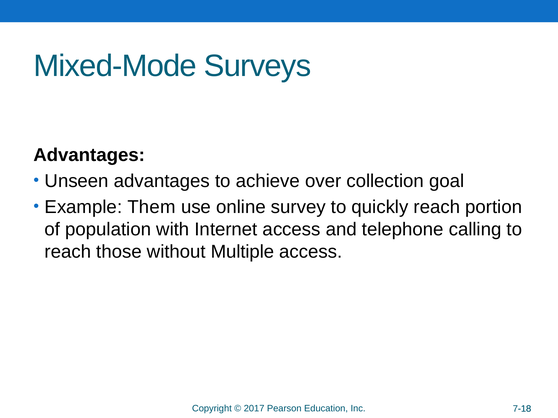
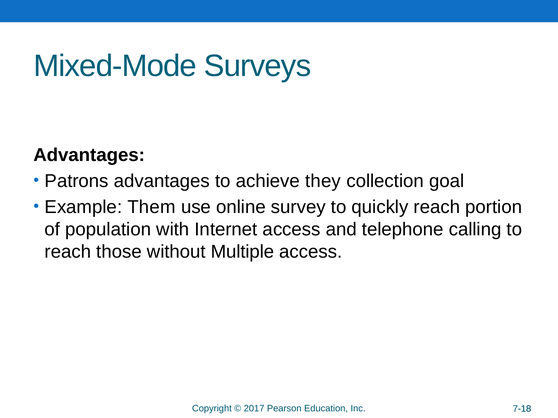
Unseen: Unseen -> Patrons
over: over -> they
